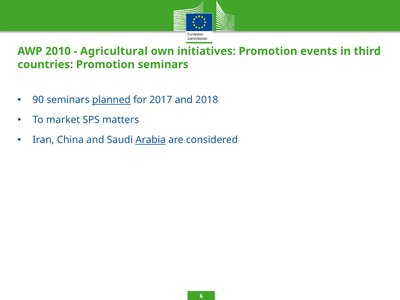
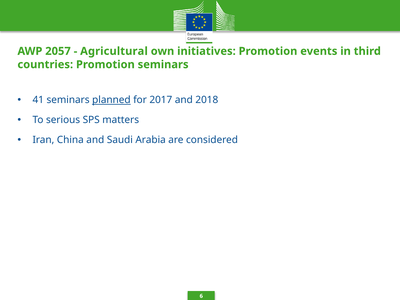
2010: 2010 -> 2057
90: 90 -> 41
market: market -> serious
Arabia underline: present -> none
